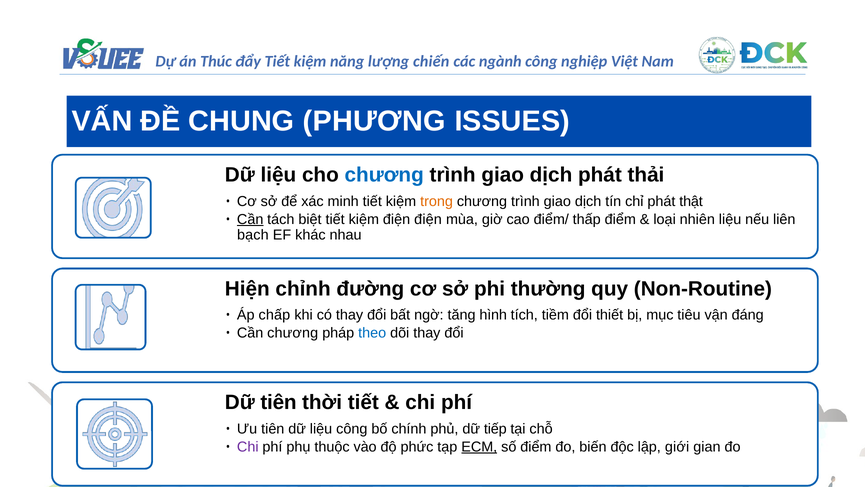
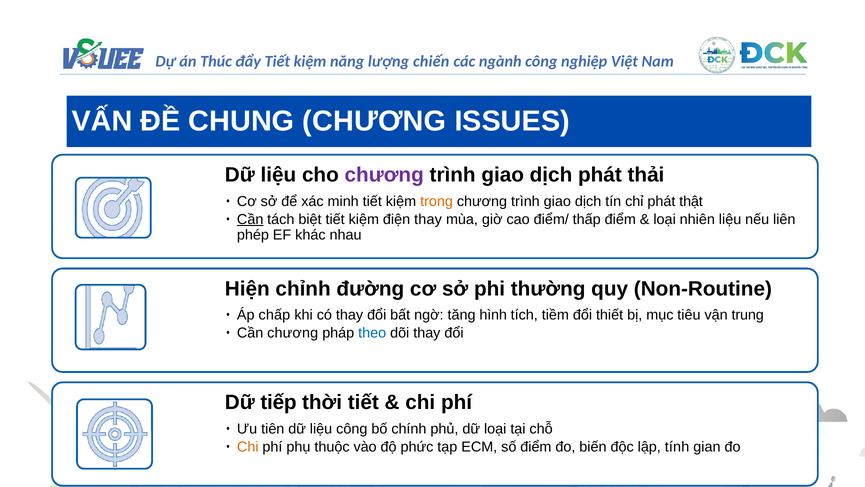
CHUNG PHƯƠNG: PHƯƠNG -> CHƯƠNG
chương at (384, 175) colour: blue -> purple
điện điện: điện -> thay
bạch: bạch -> phép
đáng: đáng -> trung
Dữ tiên: tiên -> tiếp
dữ tiếp: tiếp -> loại
Chi at (248, 446) colour: purple -> orange
ECM underline: present -> none
giới: giới -> tính
